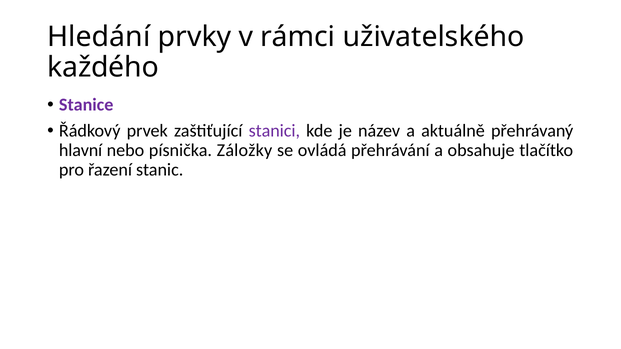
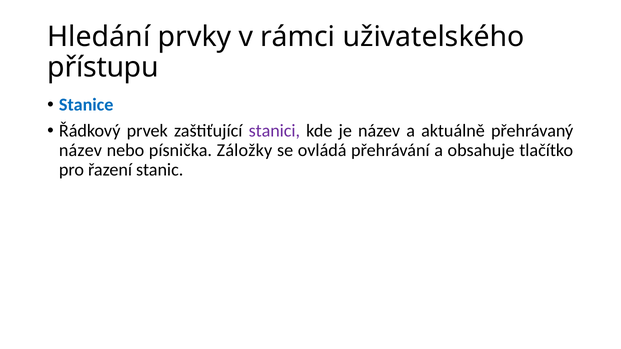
každého: každého -> přístupu
Stanice colour: purple -> blue
hlavní at (81, 151): hlavní -> název
